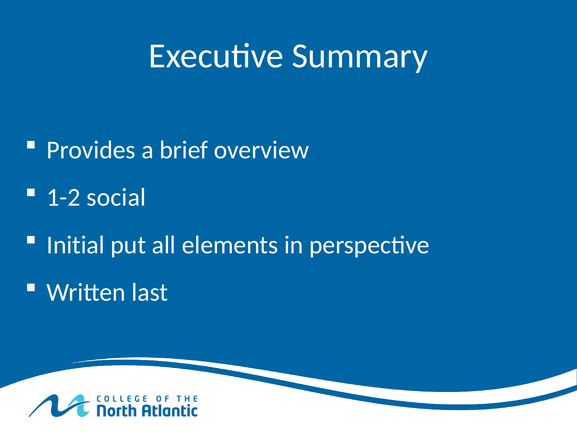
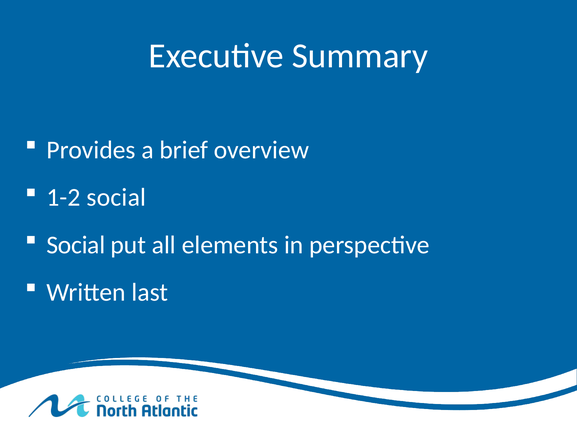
Initial at (76, 245): Initial -> Social
